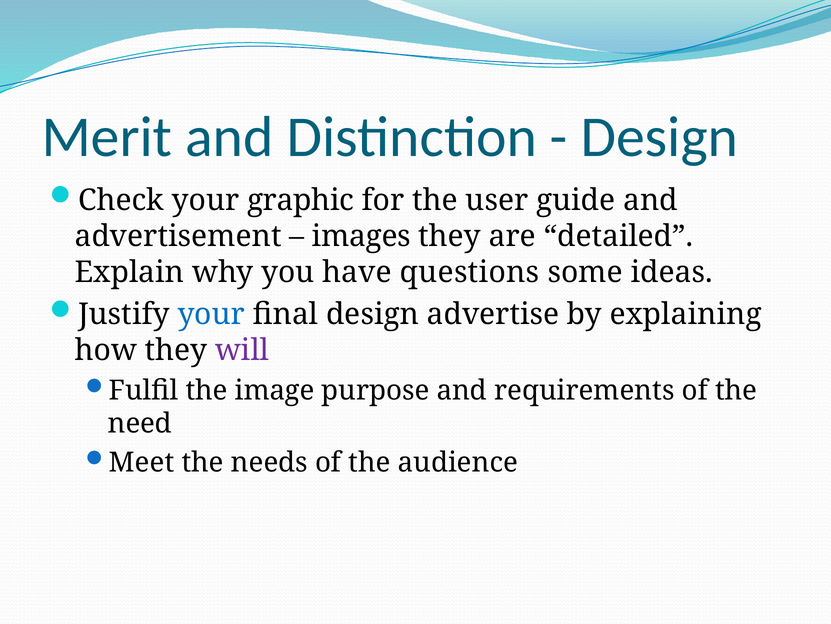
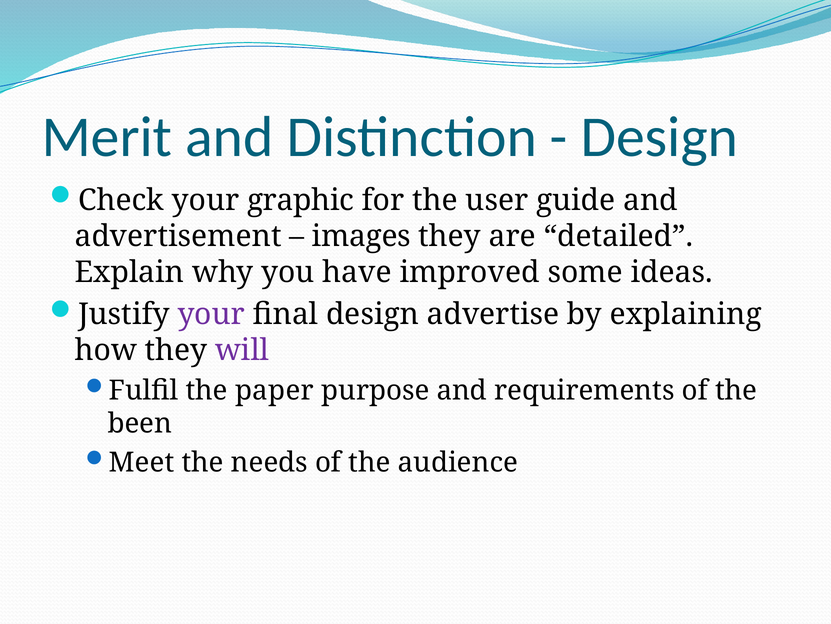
questions: questions -> improved
your at (211, 314) colour: blue -> purple
image: image -> paper
need: need -> been
